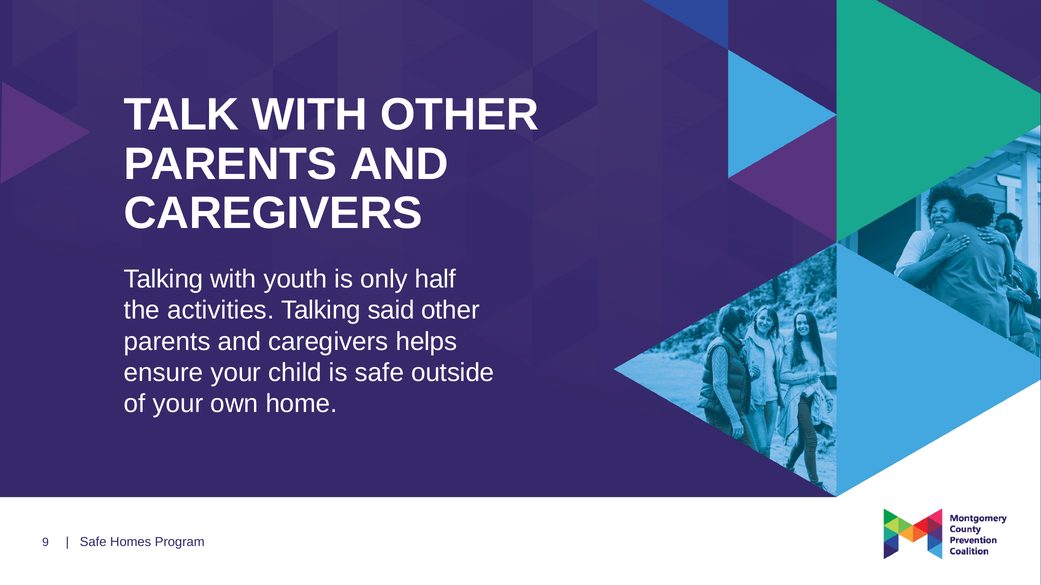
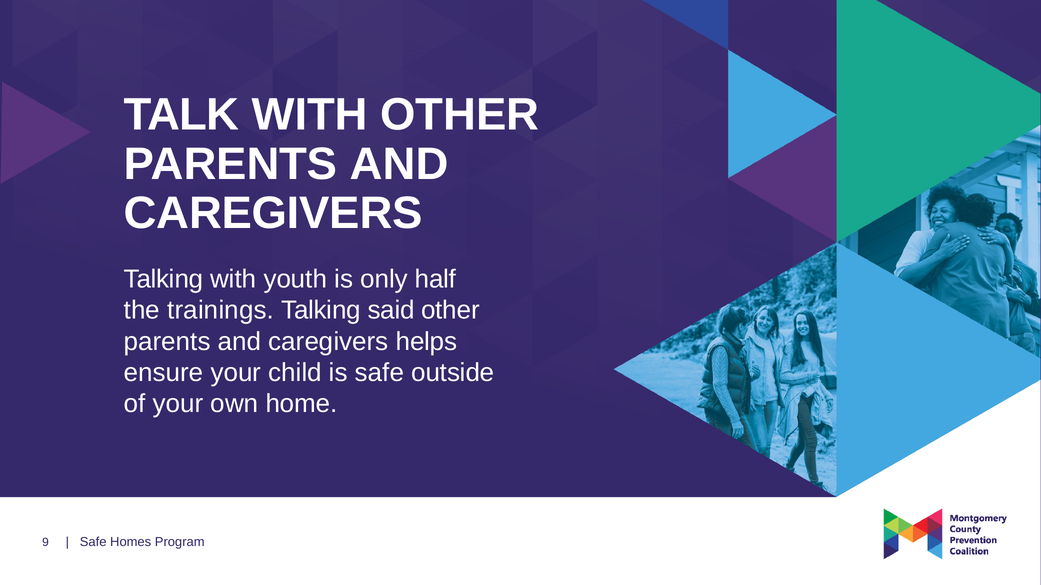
activities: activities -> trainings
